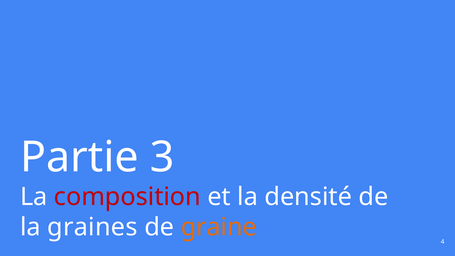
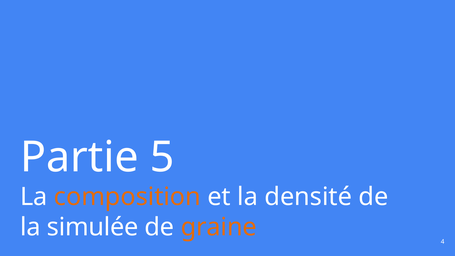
3: 3 -> 5
composition colour: red -> orange
graines: graines -> simulée
